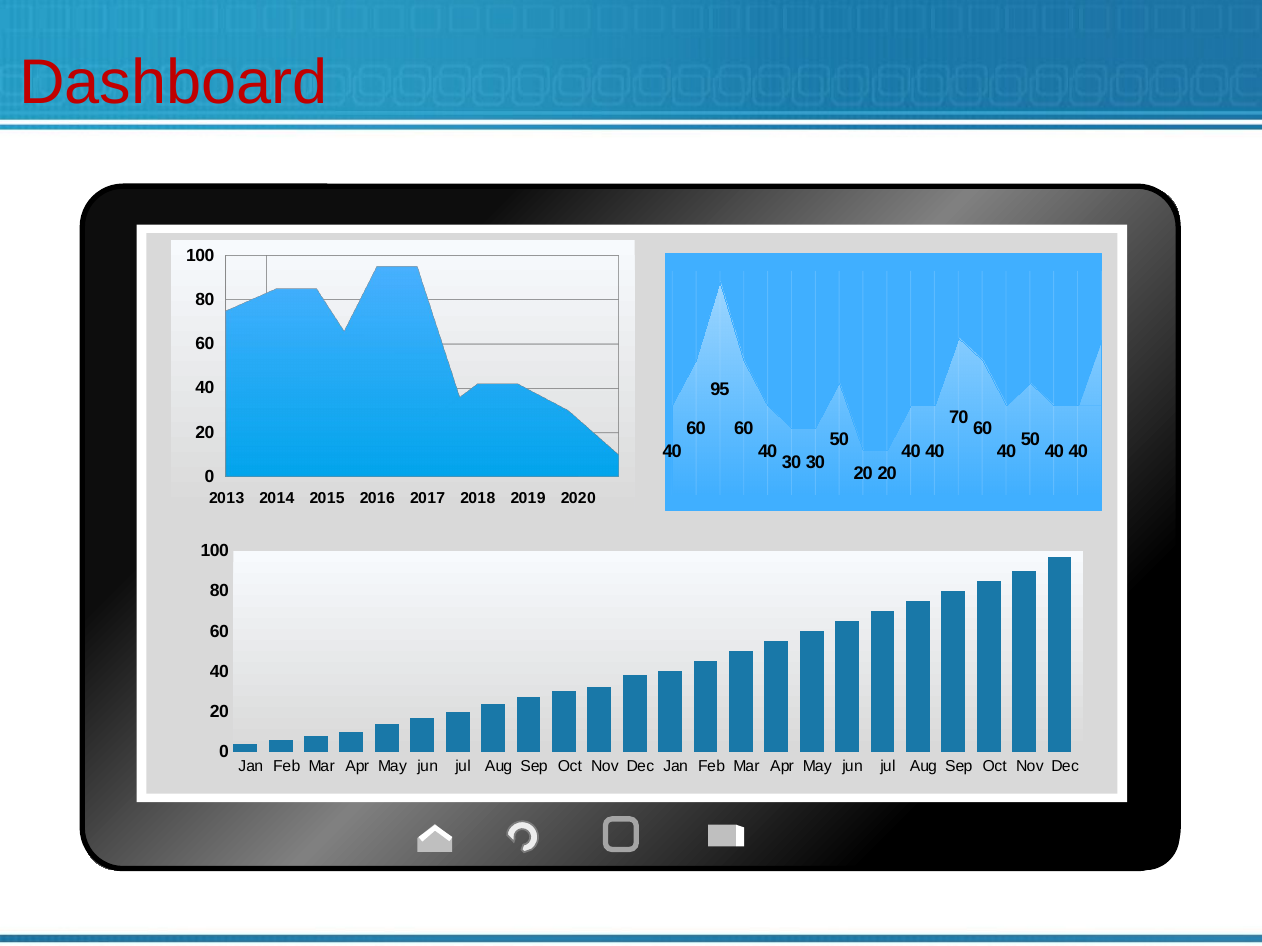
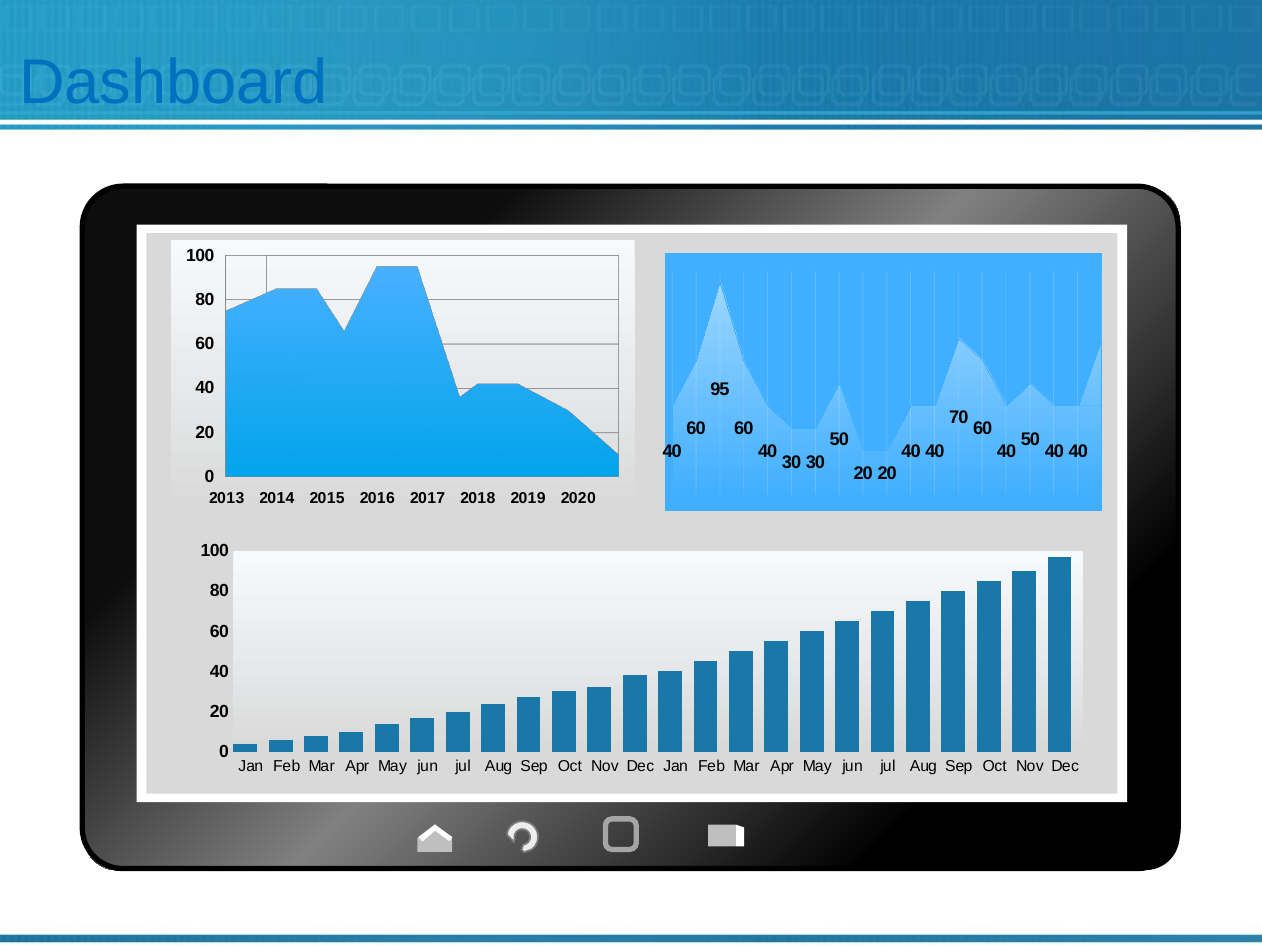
Dashboard colour: red -> blue
